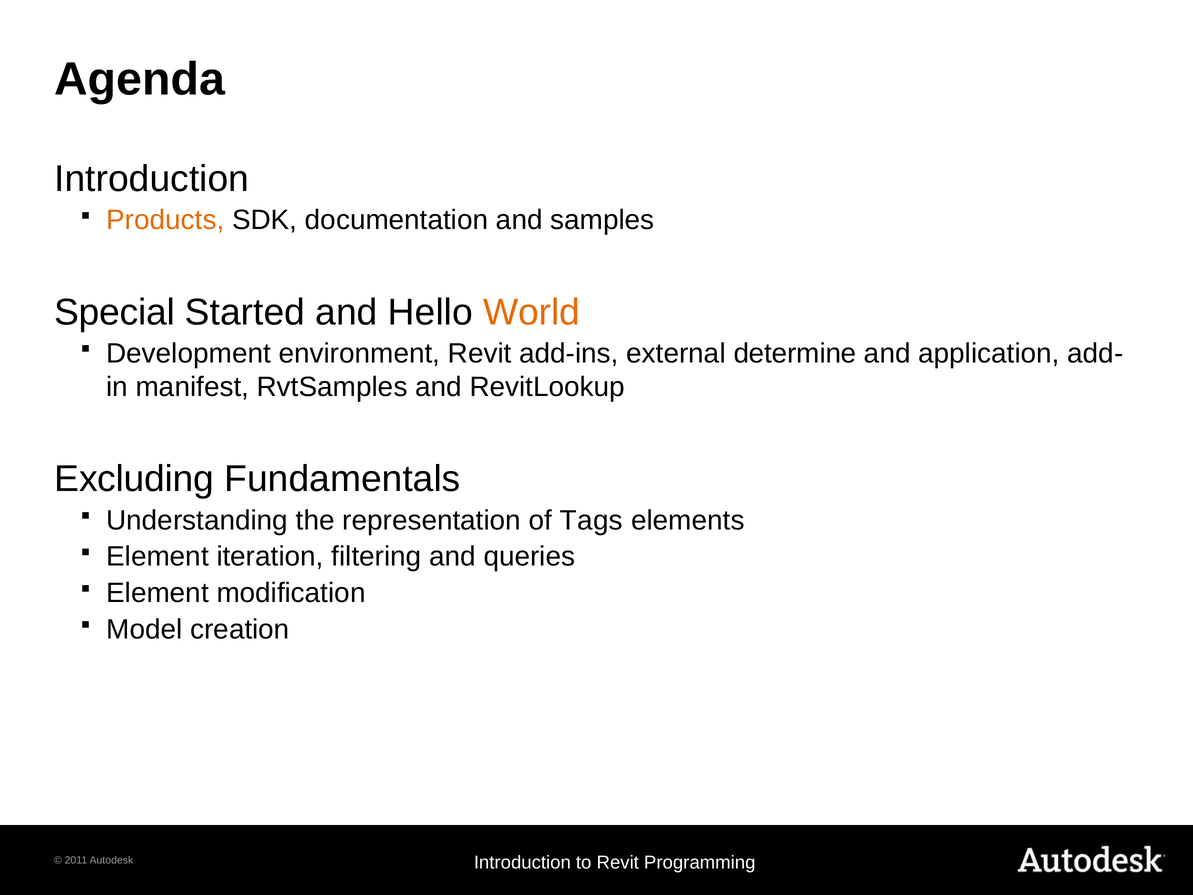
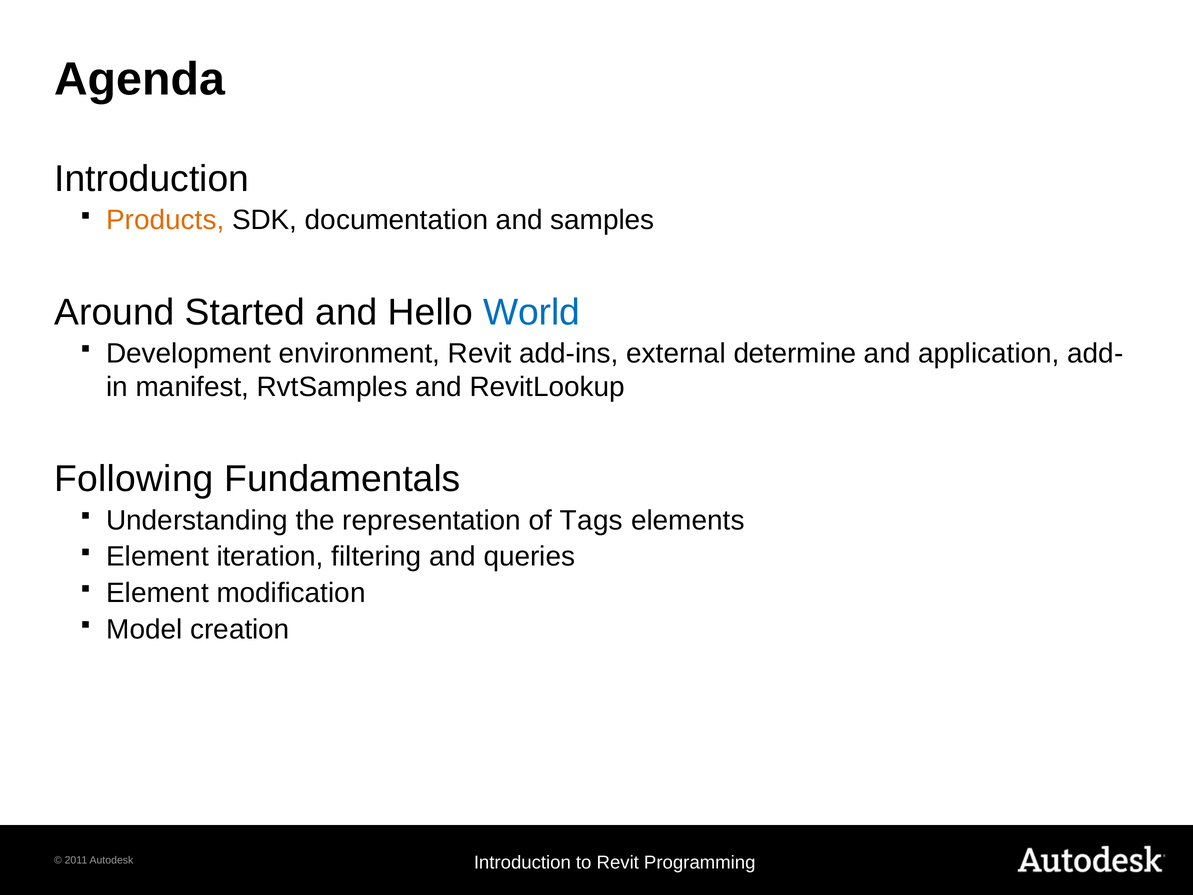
Special: Special -> Around
World colour: orange -> blue
Excluding: Excluding -> Following
